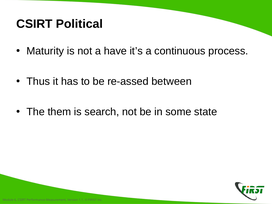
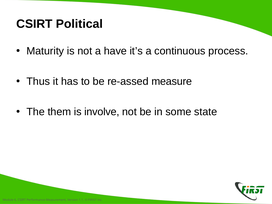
between: between -> measure
search: search -> involve
